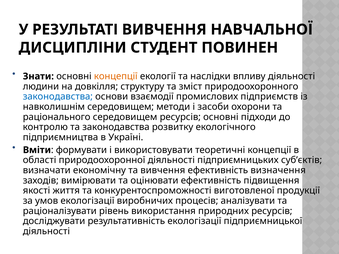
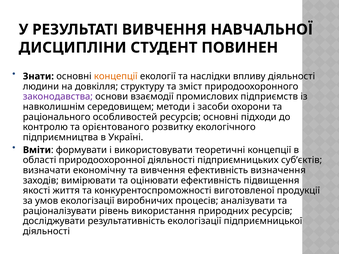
законодавства at (58, 97) colour: blue -> purple
раціонального середовищем: середовищем -> особливостей
та законодавства: законодавства -> орієнтованого
